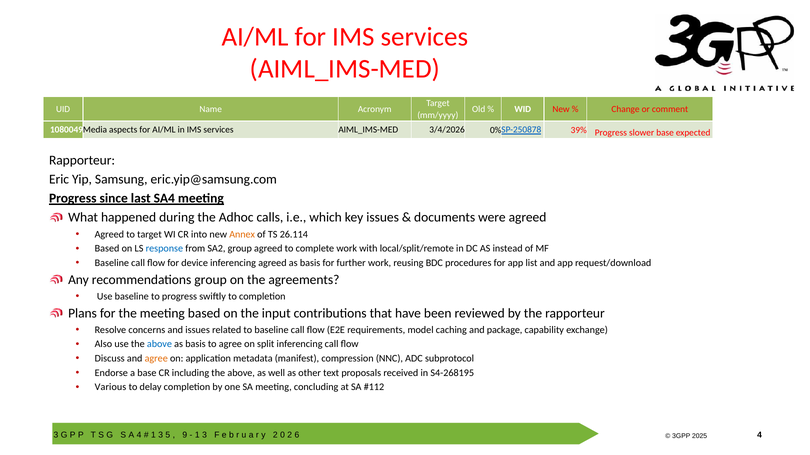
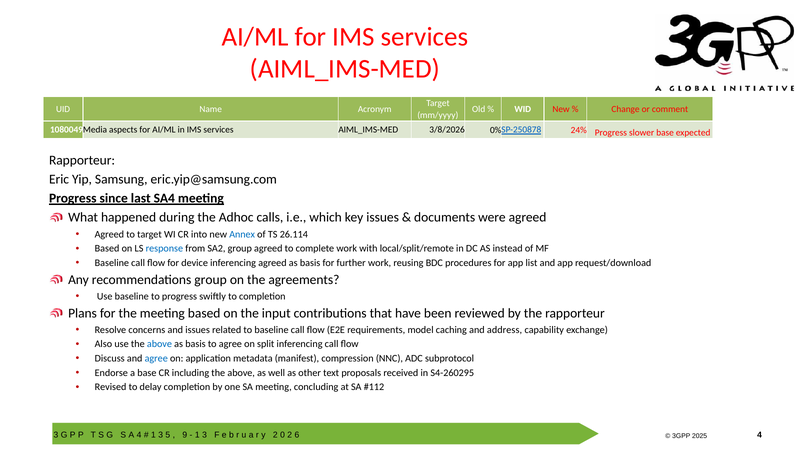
3/4/2026: 3/4/2026 -> 3/8/2026
39%: 39% -> 24%
Annex colour: orange -> blue
package: package -> address
agree at (156, 359) colour: orange -> blue
S4-268195: S4-268195 -> S4-260295
Various: Various -> Revised
